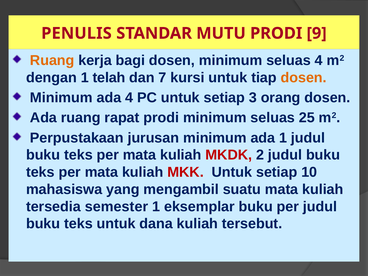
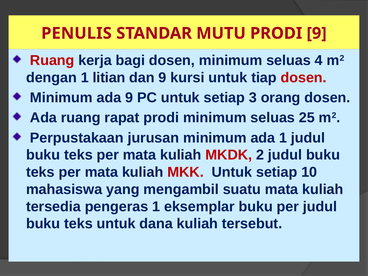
Ruang at (52, 60) colour: orange -> red
telah: telah -> litian
dan 7: 7 -> 9
dosen at (304, 78) colour: orange -> red
ada 4: 4 -> 9
semester: semester -> pengeras
